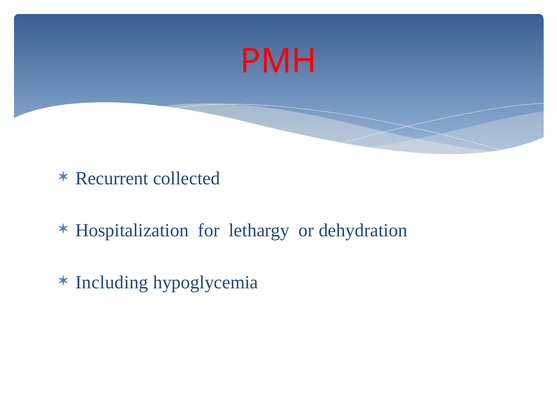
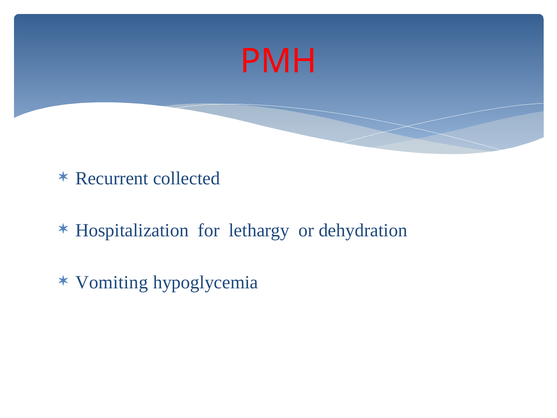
Including: Including -> Vomiting
